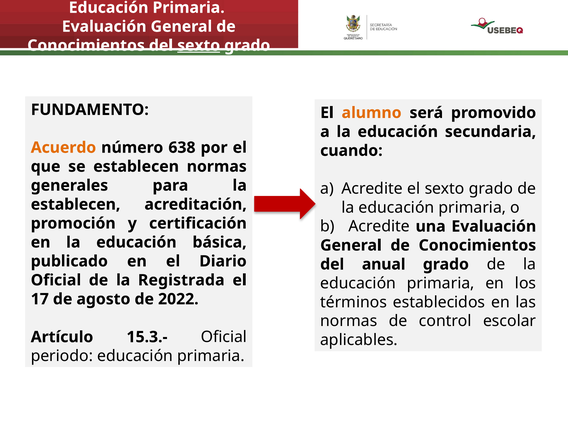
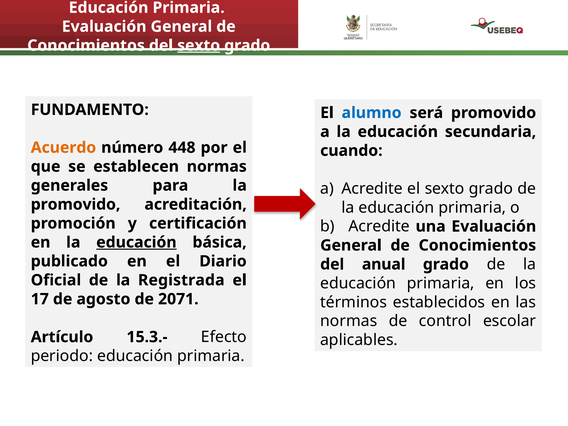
alumno colour: orange -> blue
638: 638 -> 448
establecen at (76, 204): establecen -> promovido
educación at (136, 242) underline: none -> present
2022: 2022 -> 2071
15.3.- Oficial: Oficial -> Efecto
